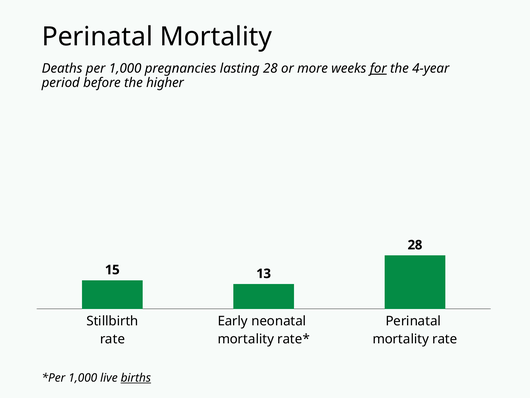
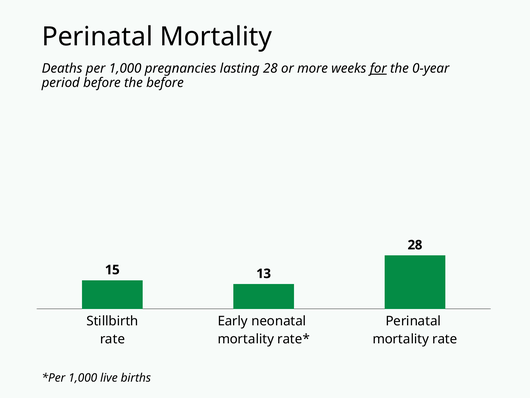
4-year: 4-year -> 0-year
the higher: higher -> before
births underline: present -> none
